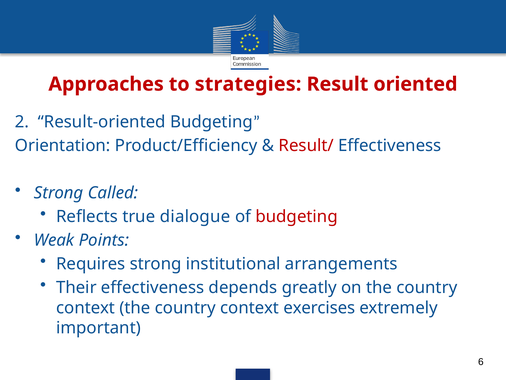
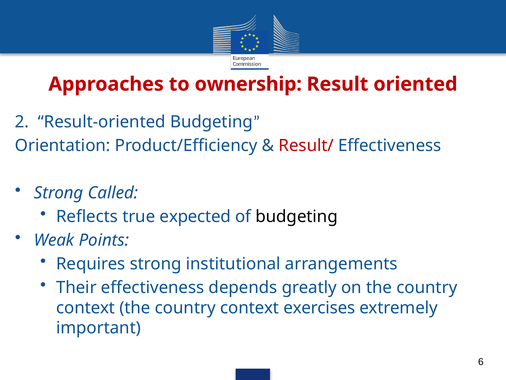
strategies: strategies -> ownership
dialogue: dialogue -> expected
budgeting at (297, 216) colour: red -> black
